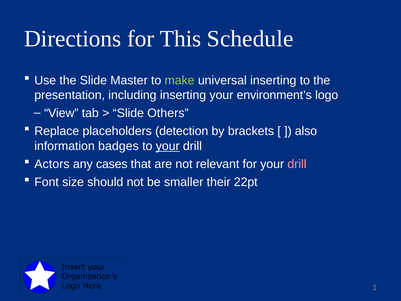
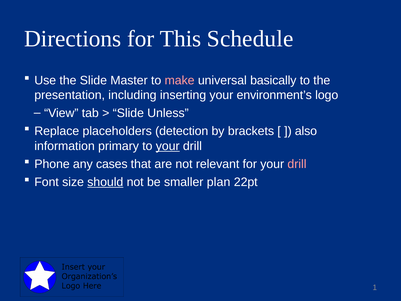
make colour: light green -> pink
universal inserting: inserting -> basically
Others: Others -> Unless
badges: badges -> primary
Actors: Actors -> Phone
should underline: none -> present
their: their -> plan
